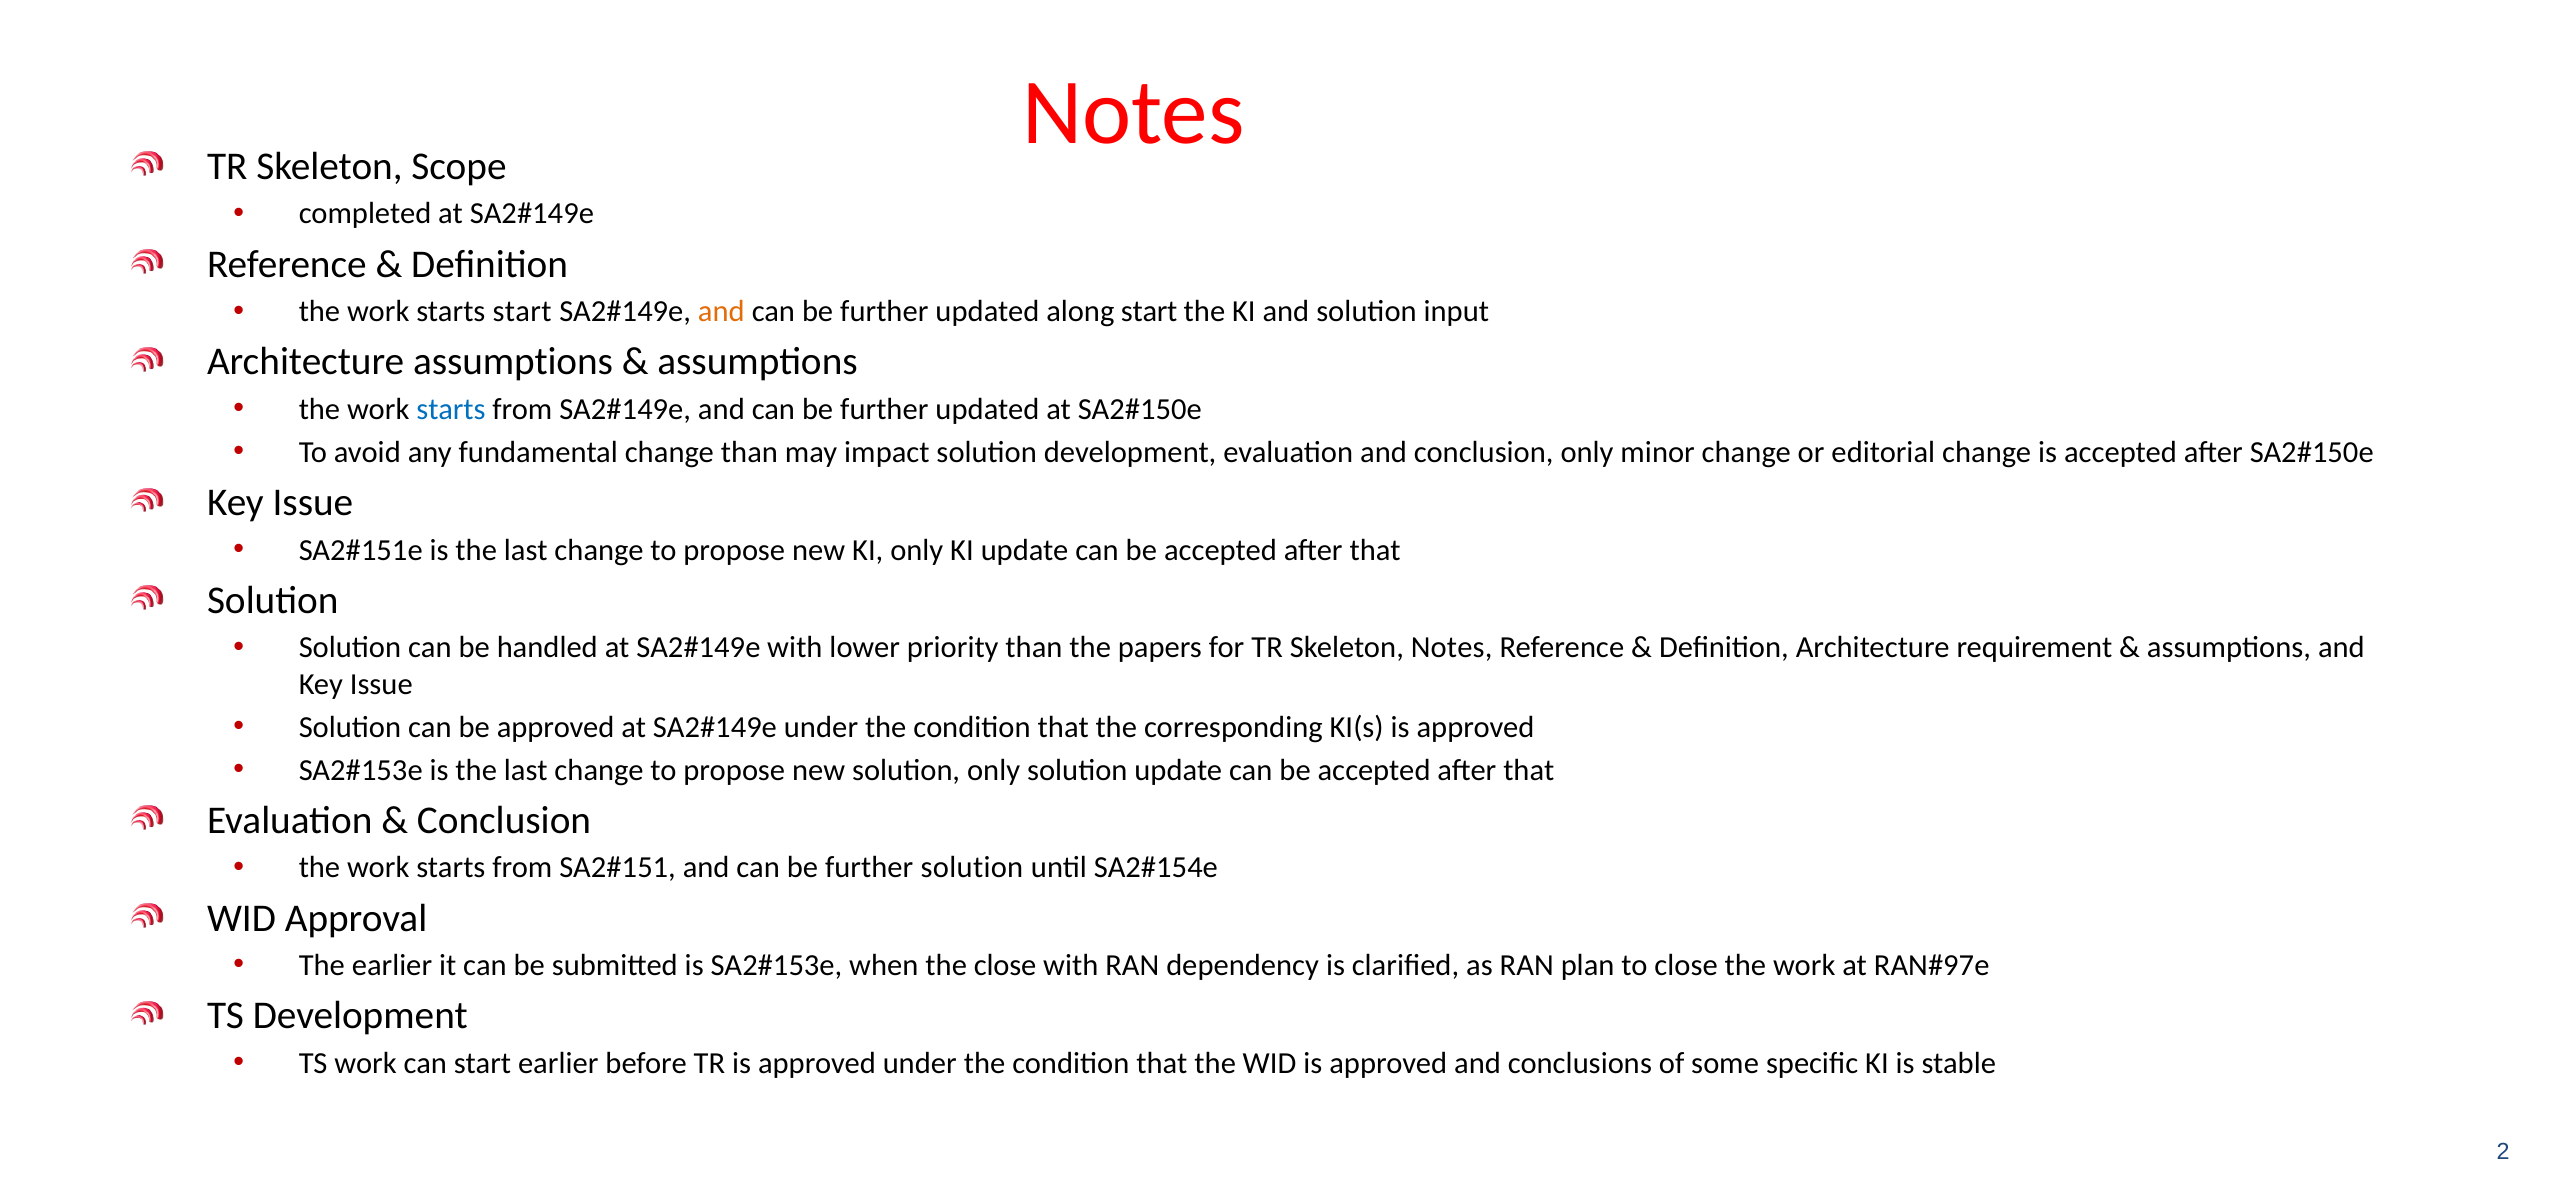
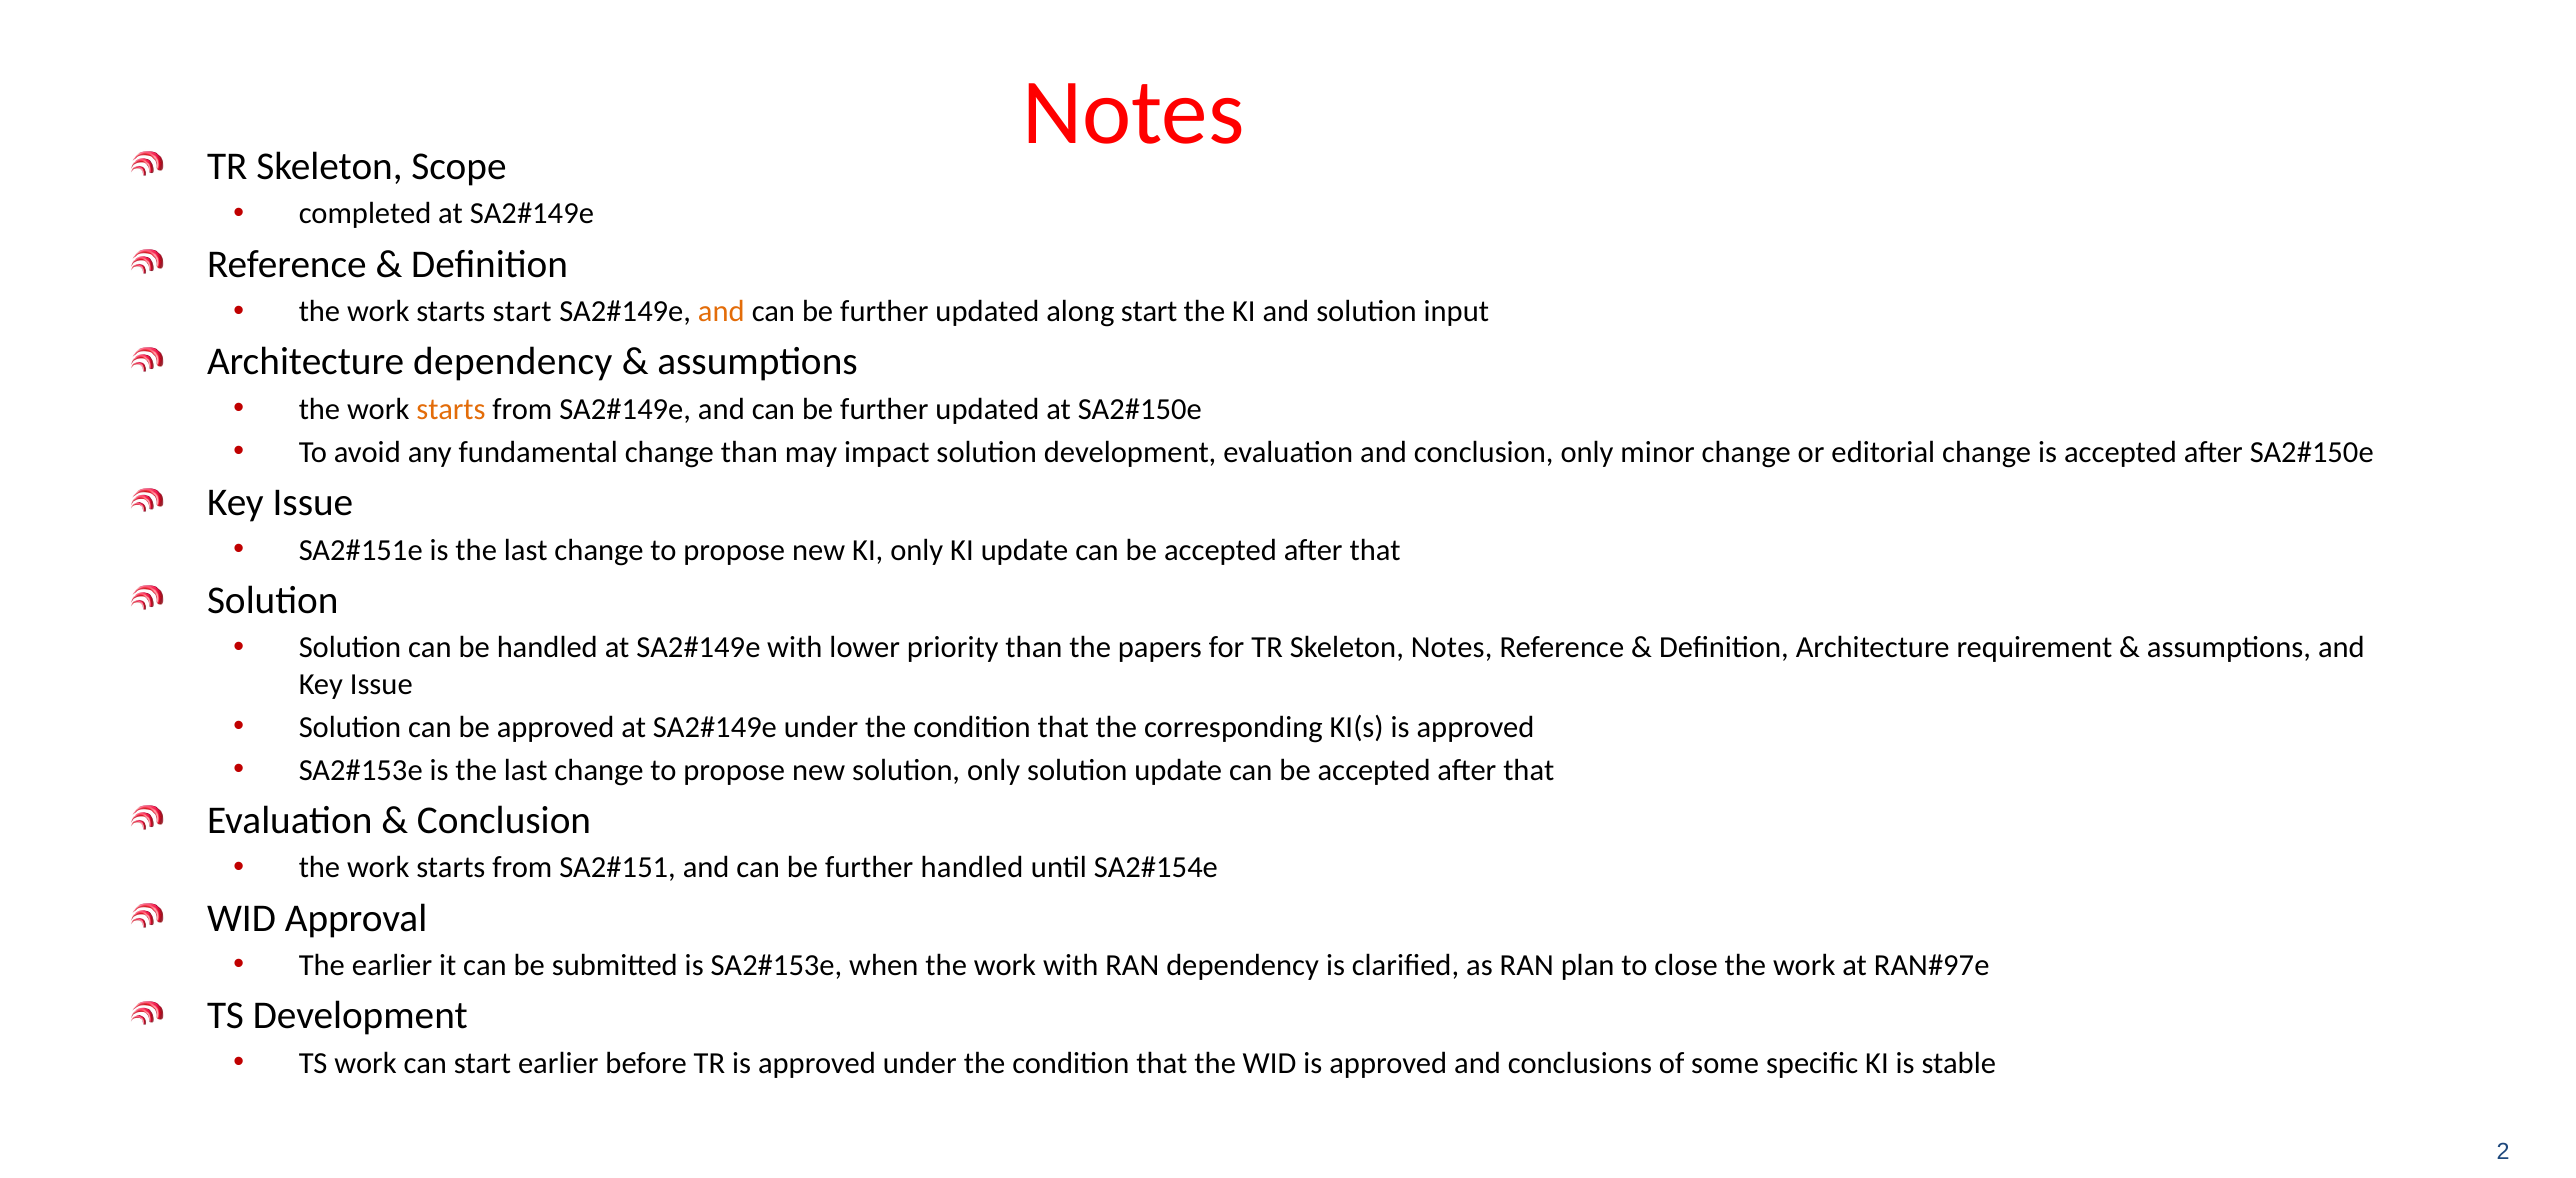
Architecture assumptions: assumptions -> dependency
starts at (451, 409) colour: blue -> orange
further solution: solution -> handled
when the close: close -> work
